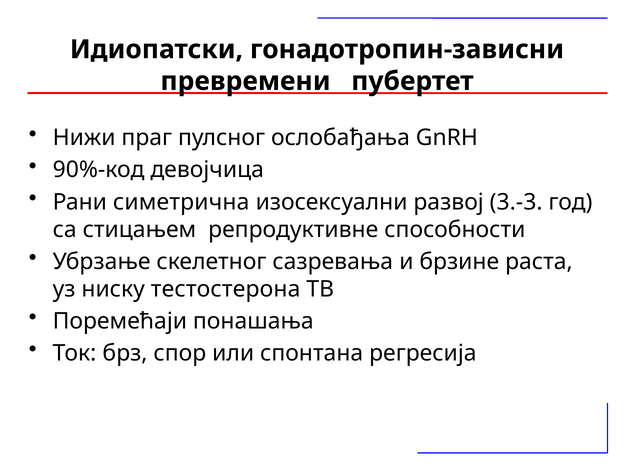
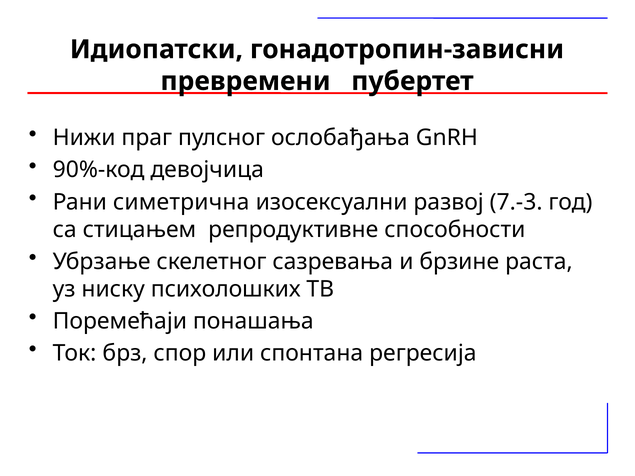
3.-3: 3.-3 -> 7.-3
тестостерона: тестостерона -> психолошких
